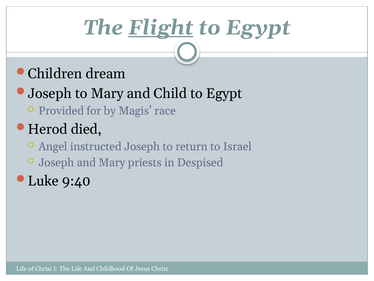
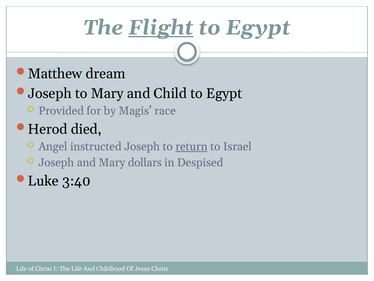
Children: Children -> Matthew
return underline: none -> present
priests: priests -> dollars
9:40: 9:40 -> 3:40
